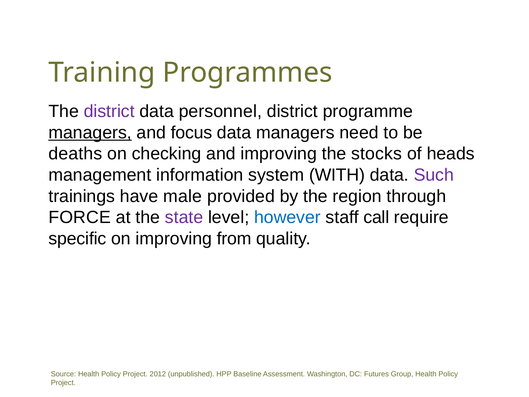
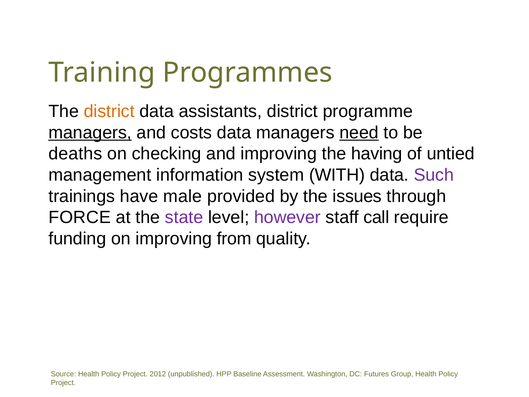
district at (109, 111) colour: purple -> orange
personnel: personnel -> assistants
focus: focus -> costs
need underline: none -> present
stocks: stocks -> having
heads: heads -> untied
region: region -> issues
however colour: blue -> purple
specific: specific -> funding
